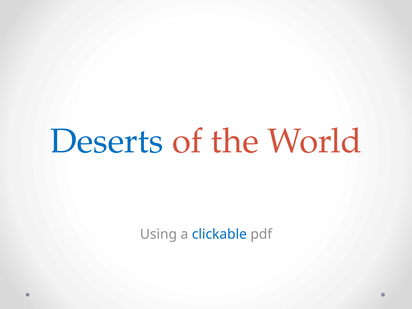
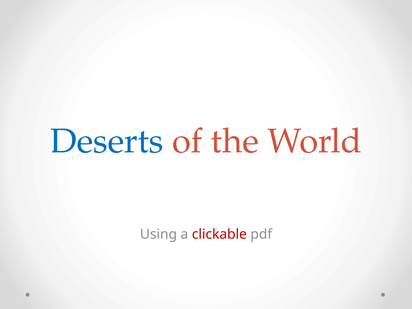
clickable colour: blue -> red
